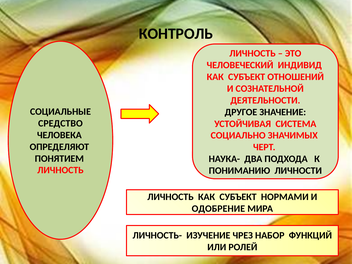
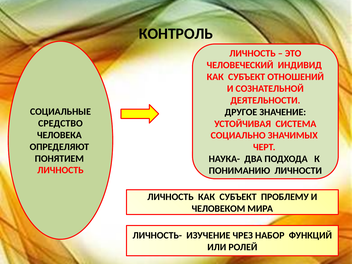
НОРМАМИ: НОРМАМИ -> ПРОБЛЕМУ
ОДОБРЕНИЕ: ОДОБРЕНИЕ -> ЧЕЛОВЕКОМ
